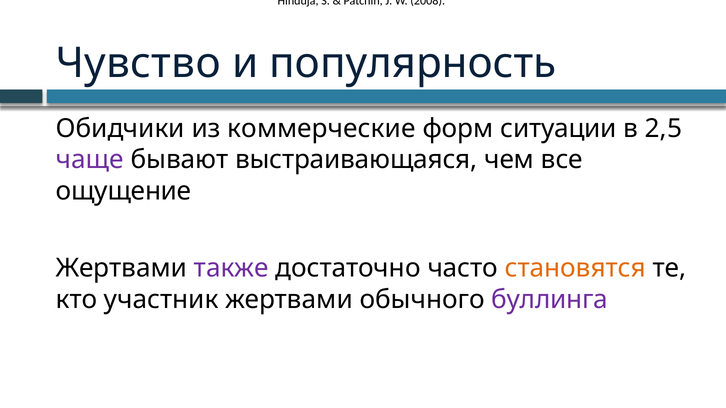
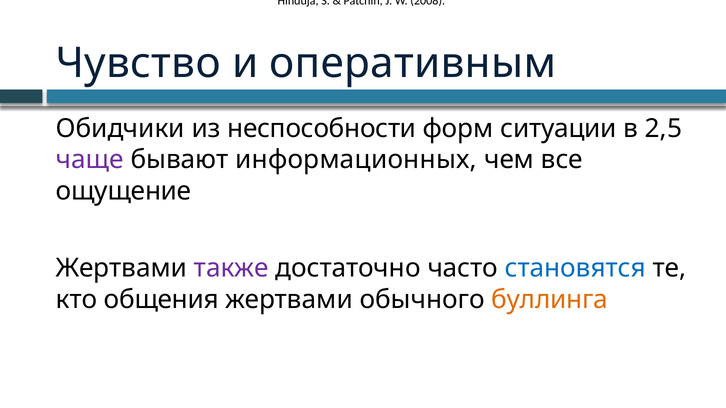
популярность: популярность -> оперативным
коммерческие: коммерческие -> неспособности
выстраивающаяся: выстраивающаяся -> информационных
становятся colour: orange -> blue
участник: участник -> общения
буллинга colour: purple -> orange
